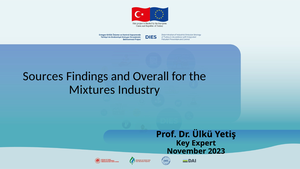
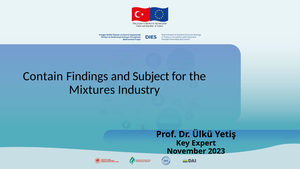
Sources: Sources -> Contain
Overall: Overall -> Subject
